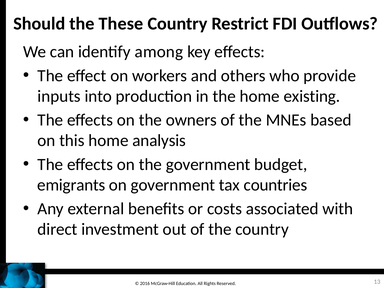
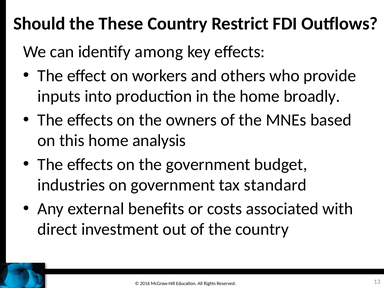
existing: existing -> broadly
emigrants: emigrants -> industries
countries: countries -> standard
